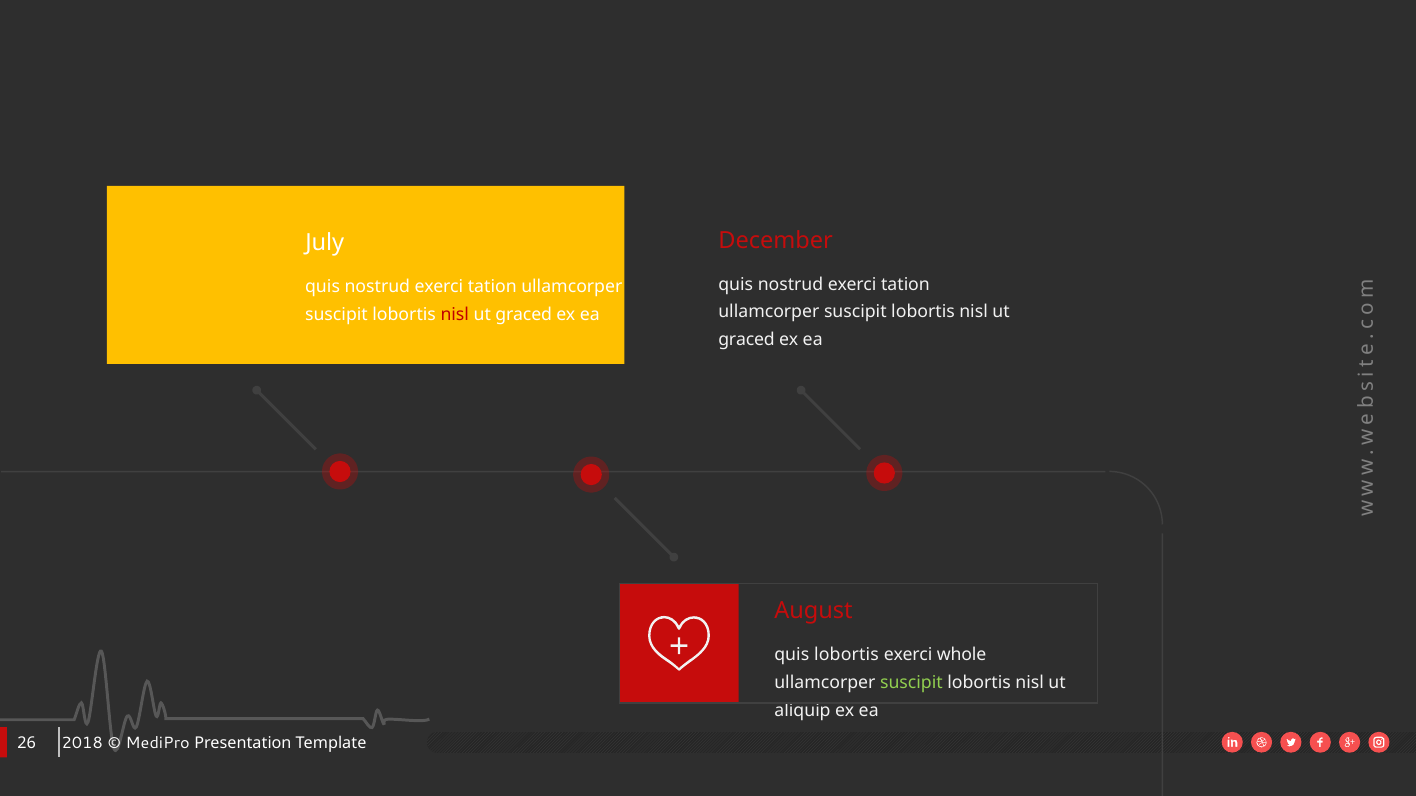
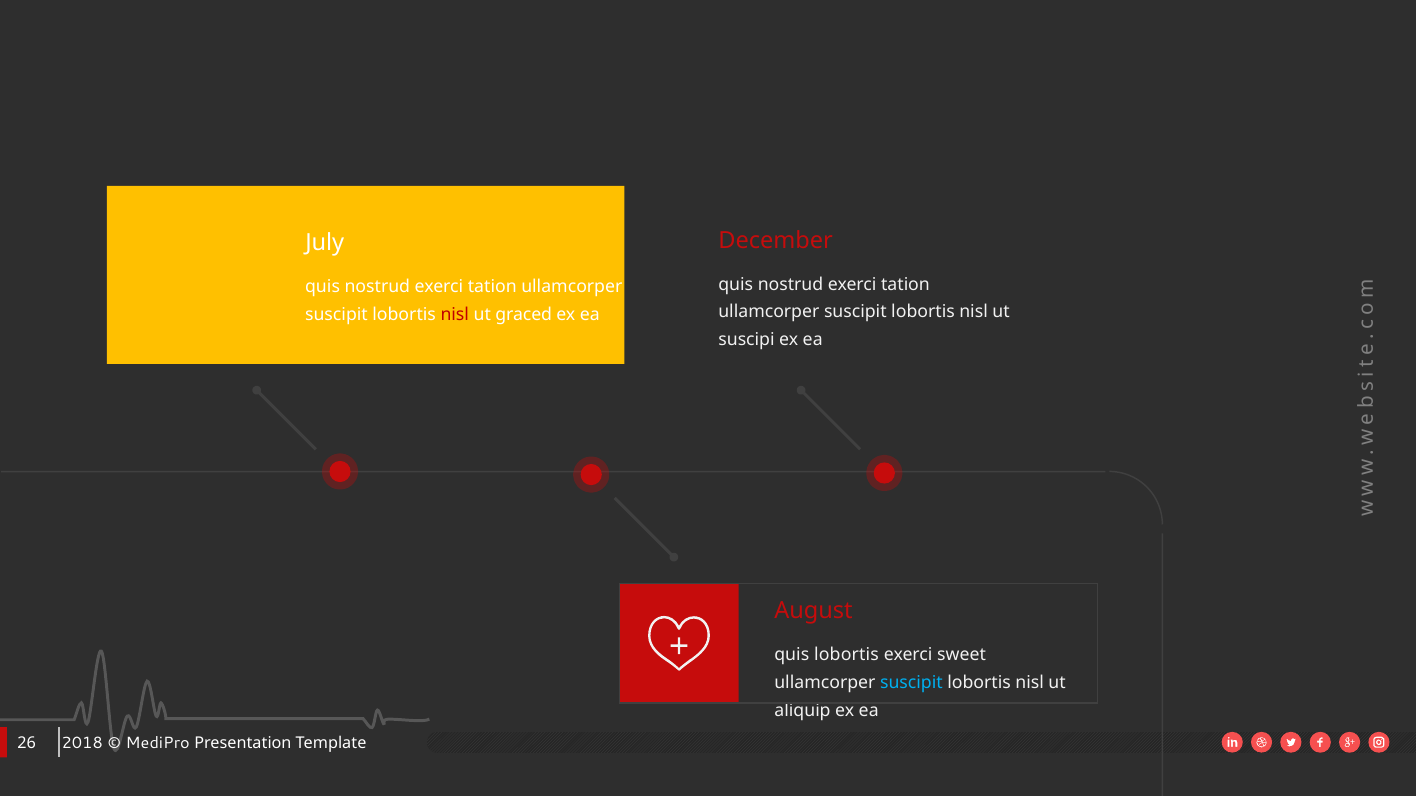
graced at (747, 340): graced -> suscipi
whole: whole -> sweet
suscipit at (911, 683) colour: light green -> light blue
